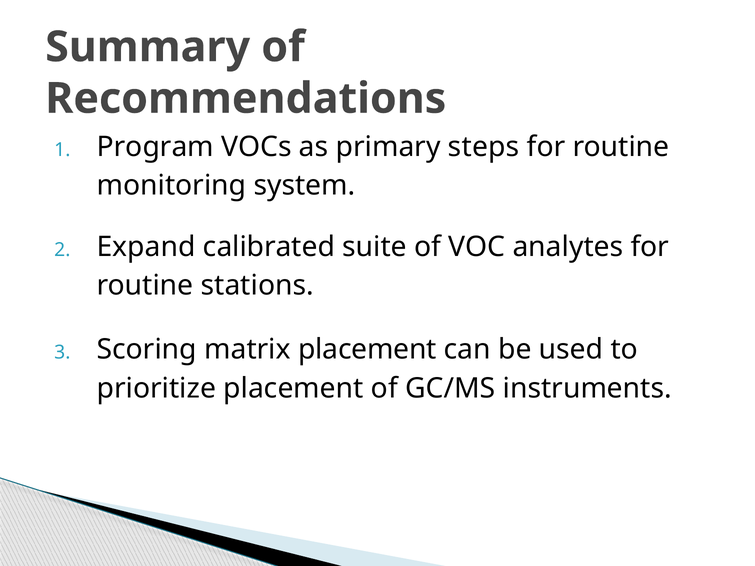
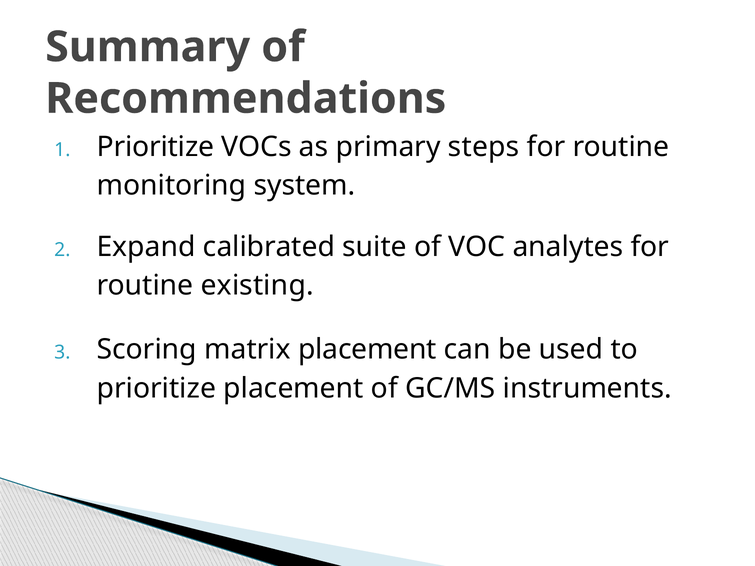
Program at (155, 147): Program -> Prioritize
stations: stations -> existing
